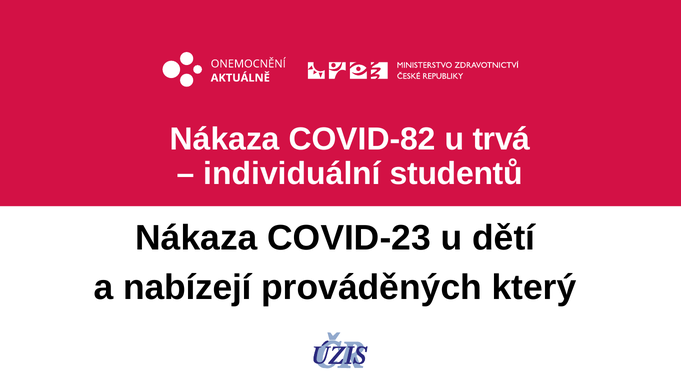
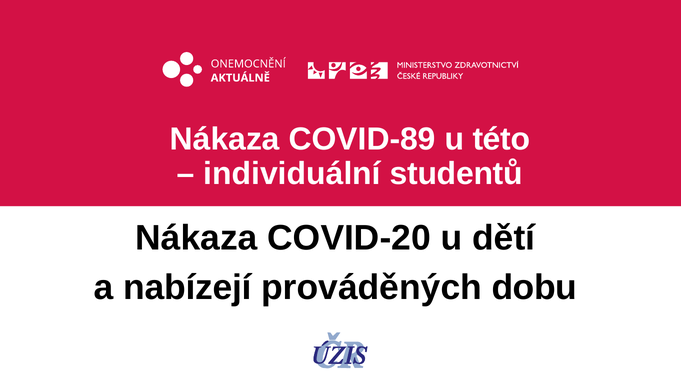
COVID-82: COVID-82 -> COVID-89
trvá: trvá -> této
COVID-23: COVID-23 -> COVID-20
který: který -> dobu
